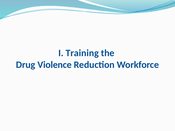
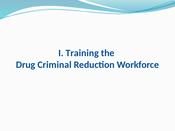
Violence: Violence -> Criminal
